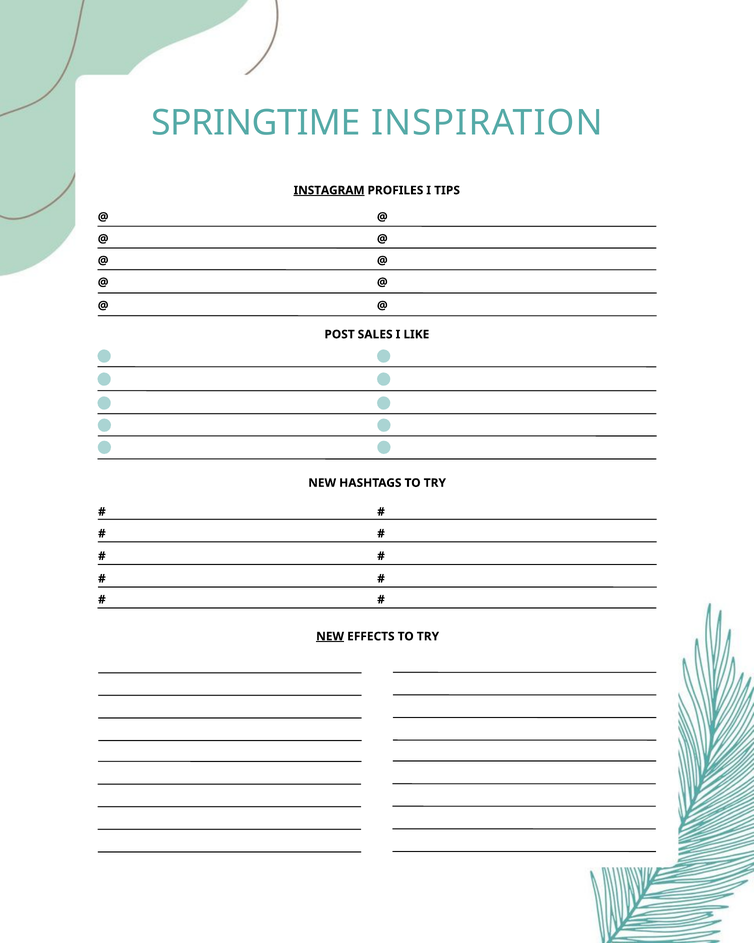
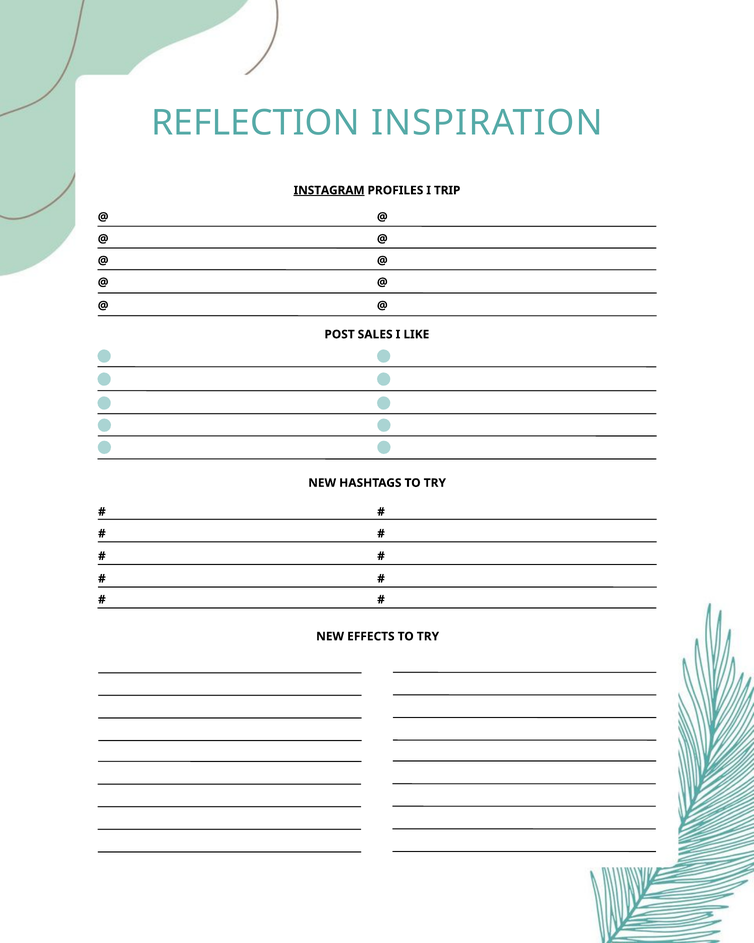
SPRINGTIME: SPRINGTIME -> REFLECTION
TIPS: TIPS -> TRIP
NEW at (330, 636) underline: present -> none
